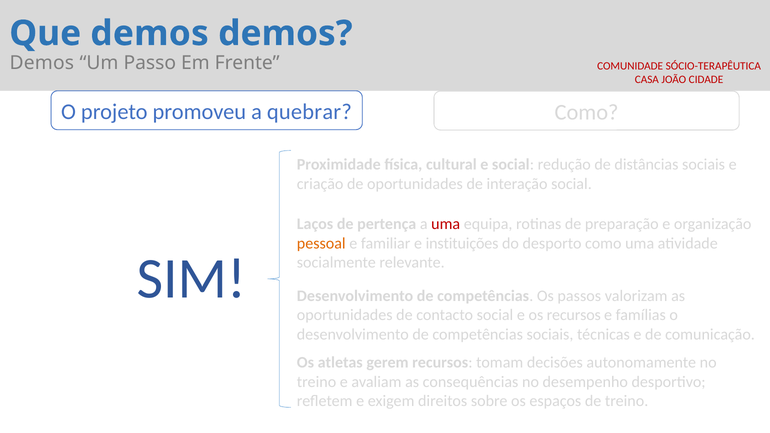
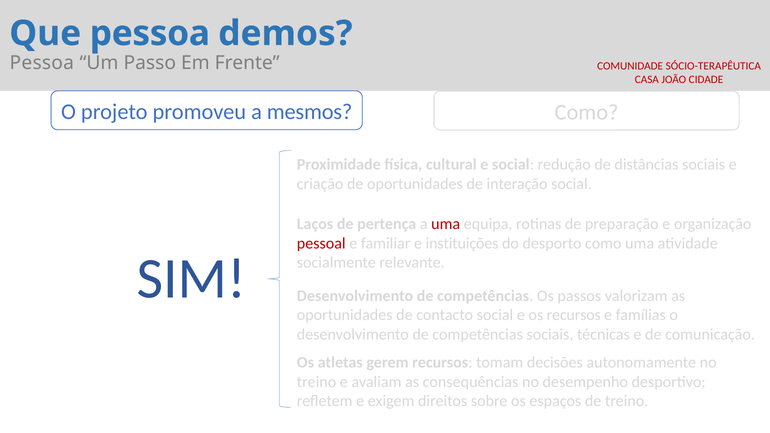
Que demos: demos -> pessoa
Demos at (42, 63): Demos -> Pessoa
quebrar: quebrar -> mesmos
pessoal colour: orange -> red
